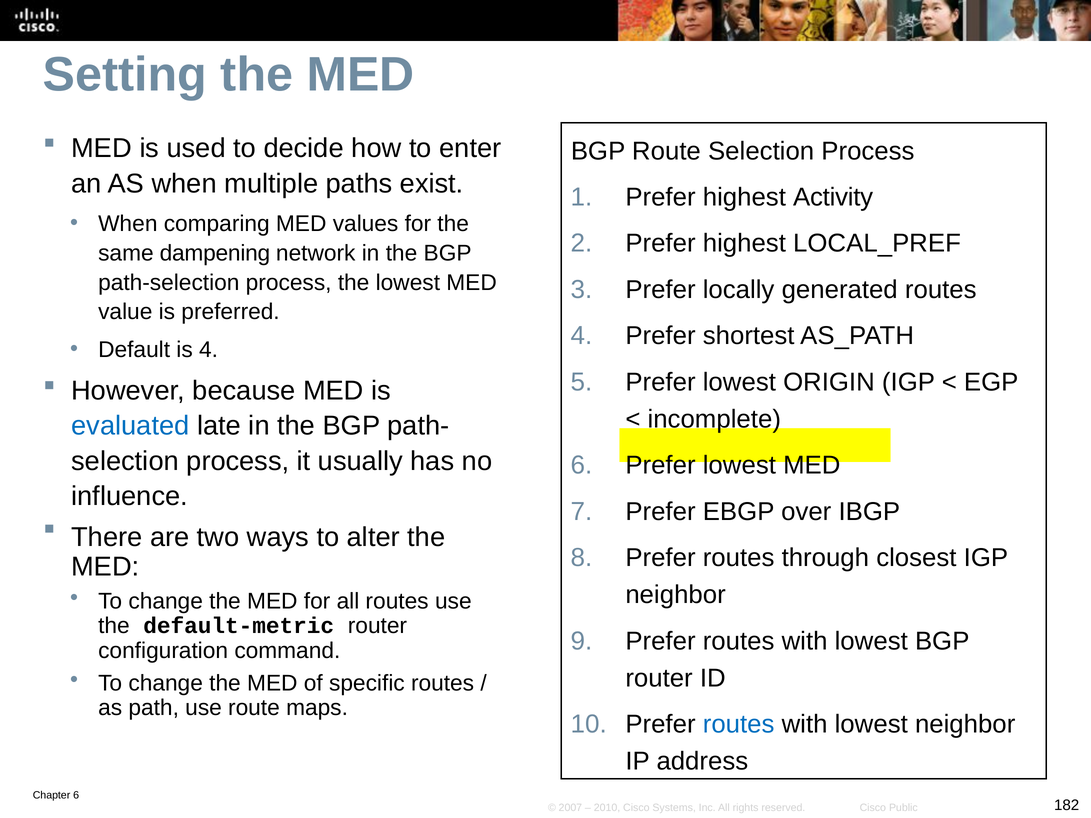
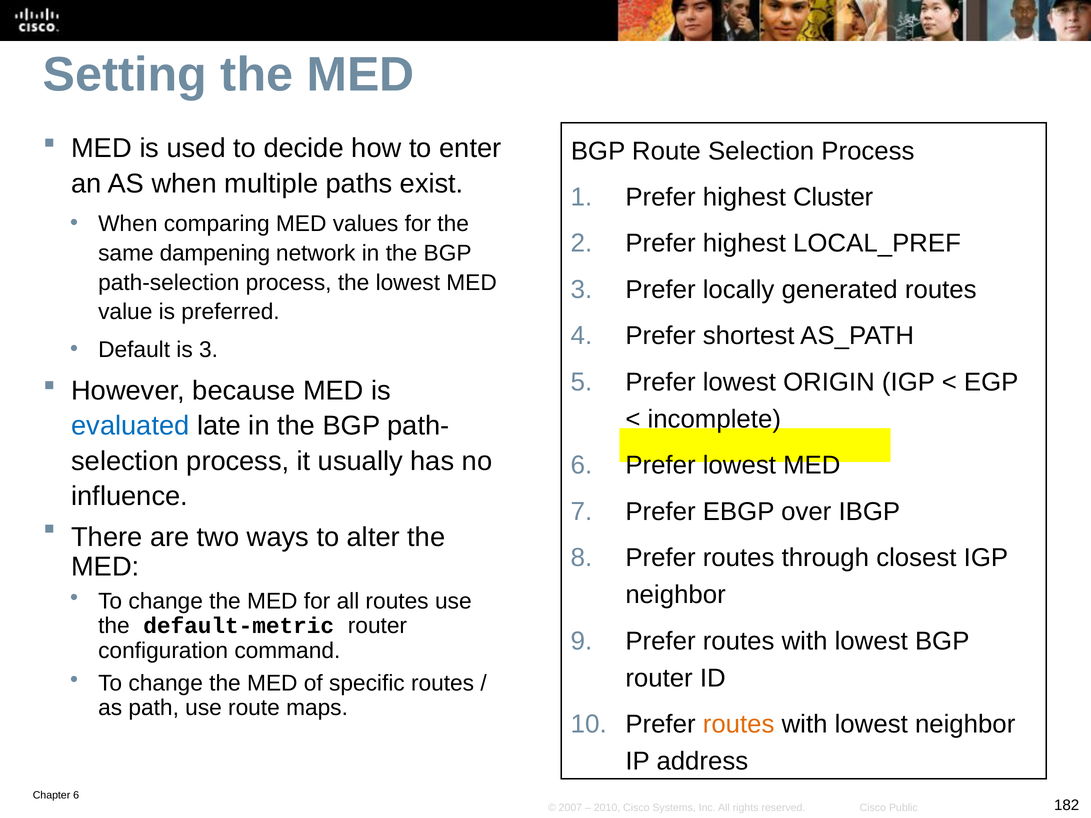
Activity: Activity -> Cluster
is 4: 4 -> 3
routes at (739, 725) colour: blue -> orange
